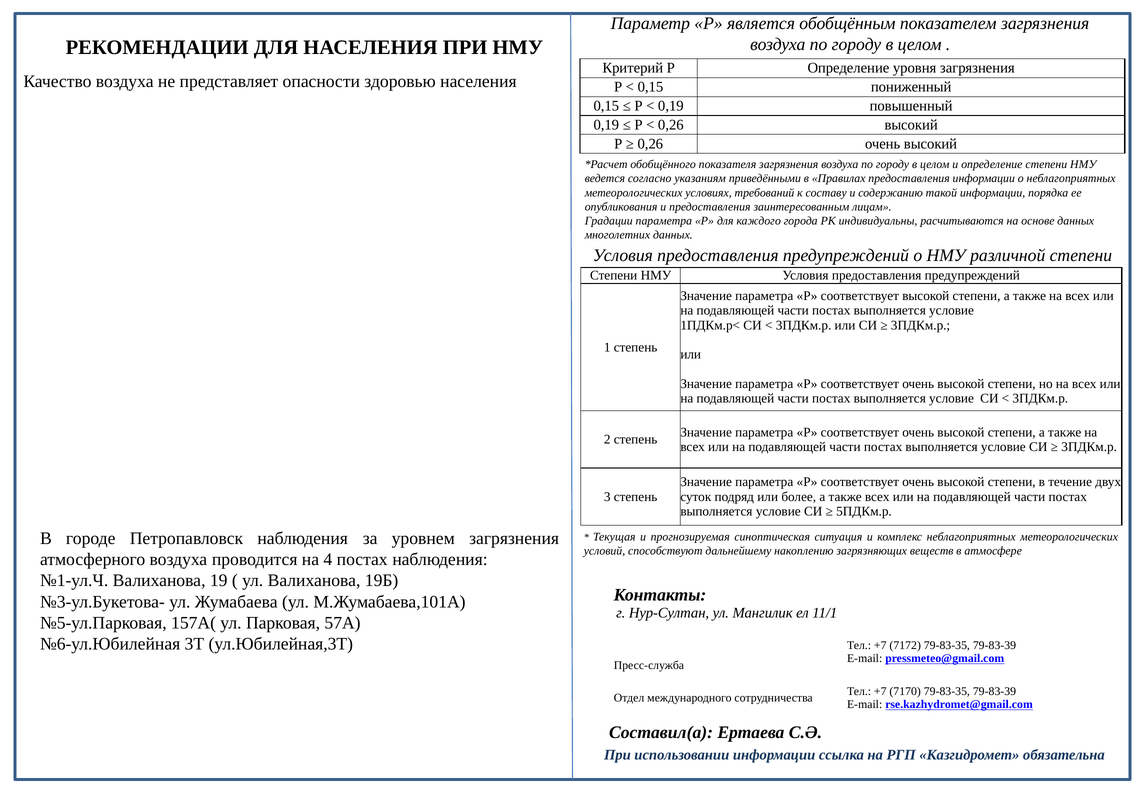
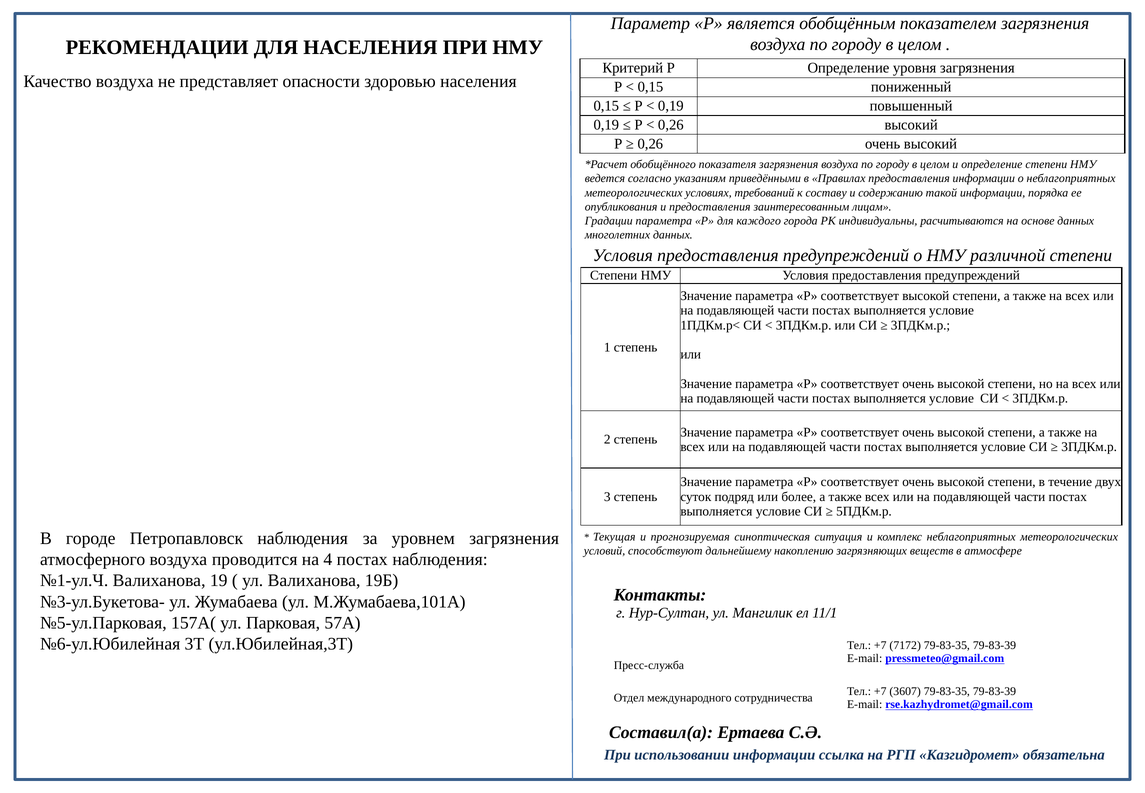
7170: 7170 -> 3607
